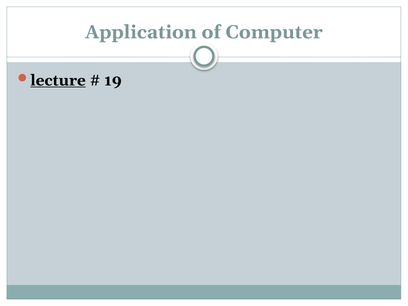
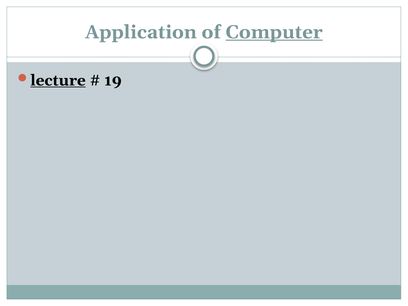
Computer underline: none -> present
